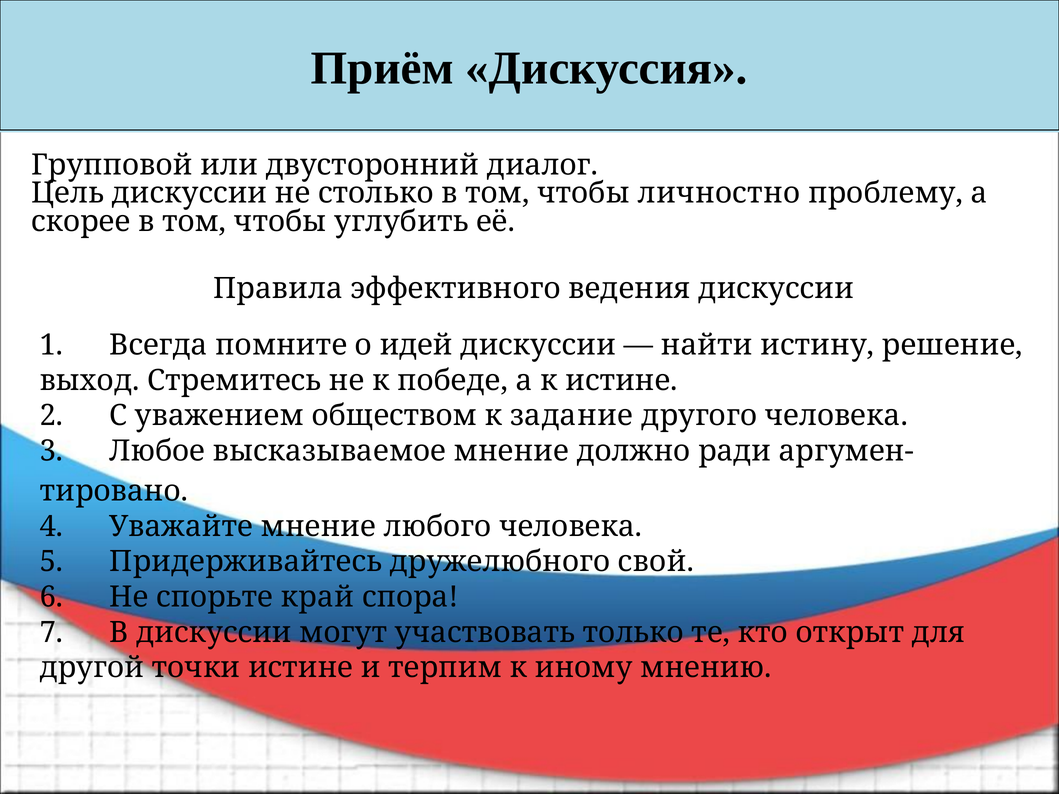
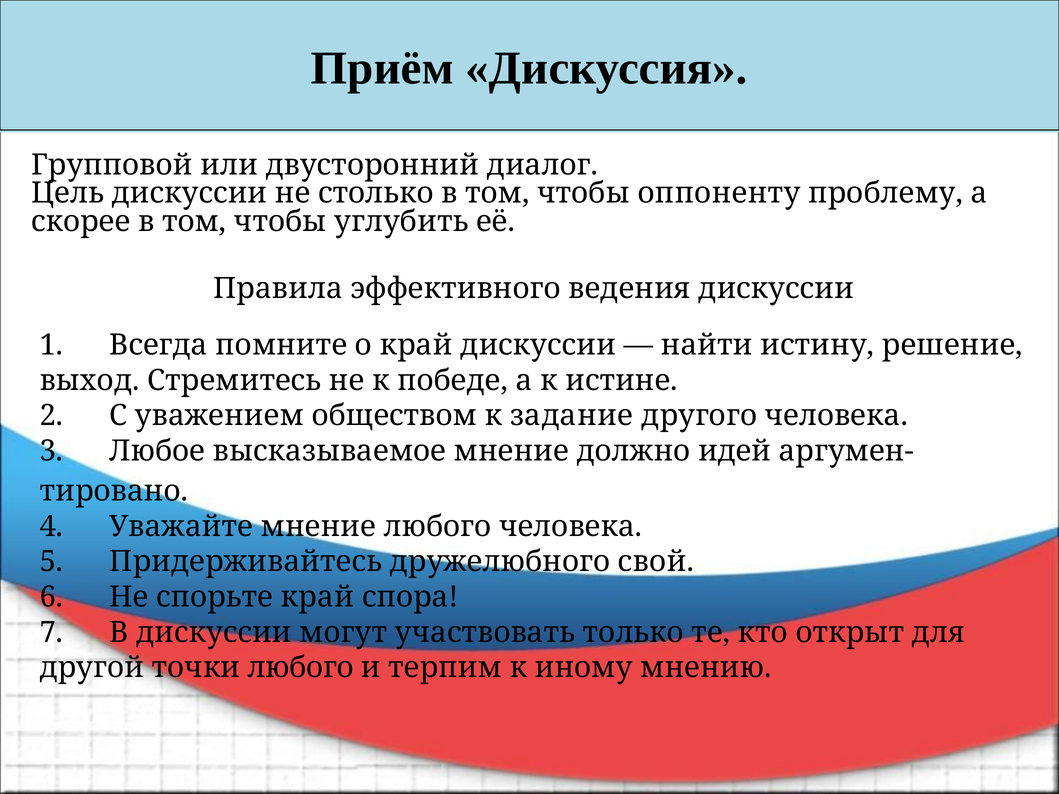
личностно: личностно -> оппоненту
о идей: идей -> край
ради: ради -> идей
точки истине: истине -> любого
